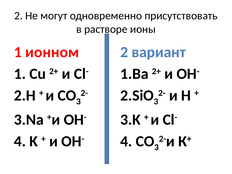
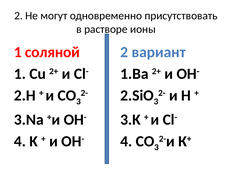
ионном: ионном -> соляной
